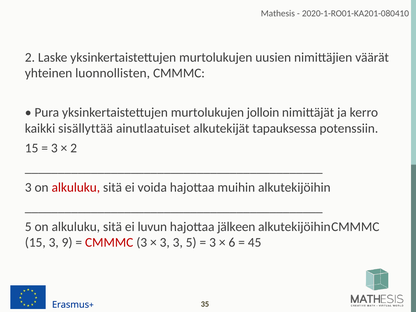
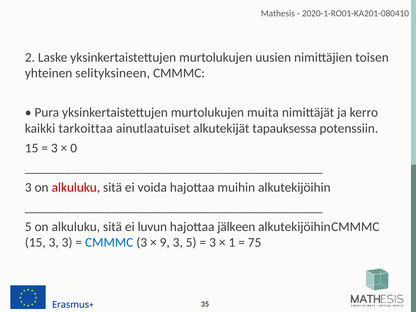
väärät: väärät -> toisen
luonnollisten: luonnollisten -> selityksineen
jolloin: jolloin -> muita
sisällyttää: sisällyttää -> tarkoittaa
2 at (74, 148): 2 -> 0
3 9: 9 -> 3
CMMMC at (109, 243) colour: red -> blue
3 at (165, 243): 3 -> 9
6: 6 -> 1
45: 45 -> 75
